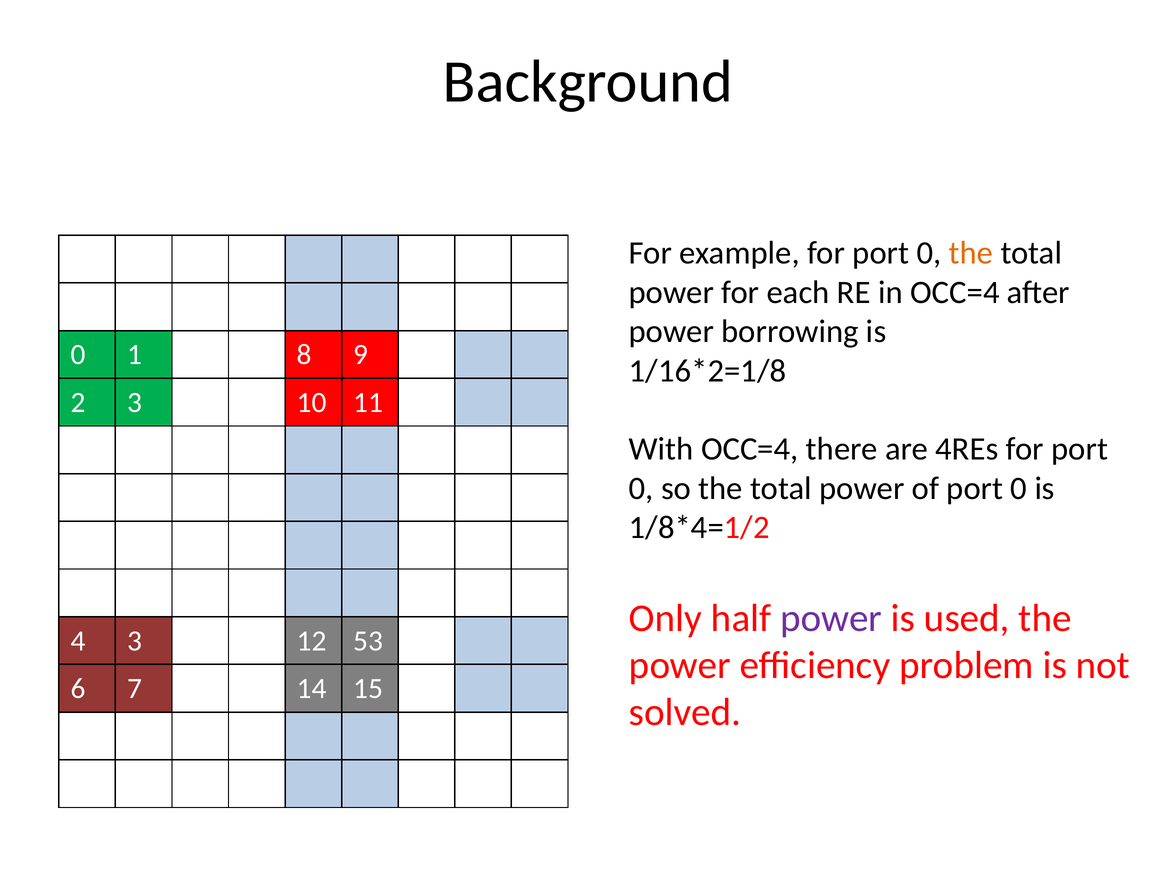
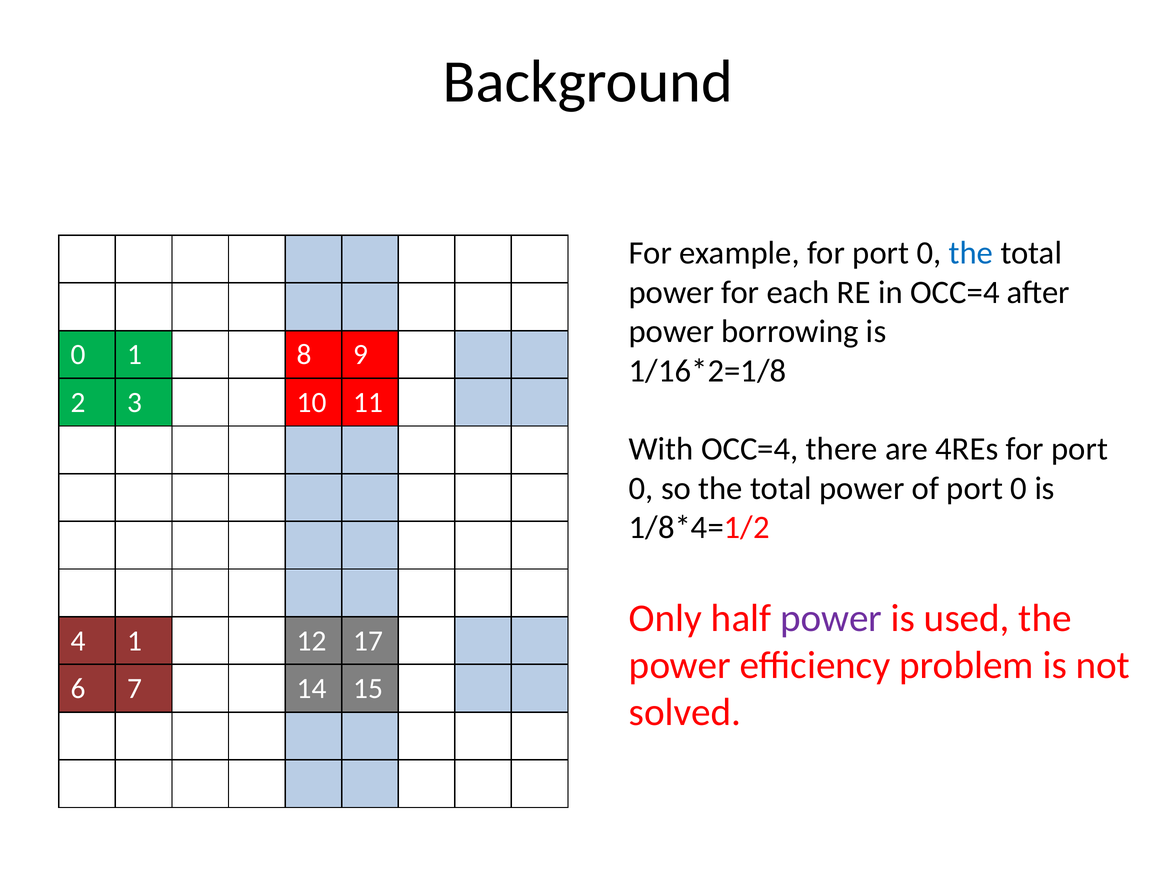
the at (971, 253) colour: orange -> blue
4 3: 3 -> 1
53: 53 -> 17
